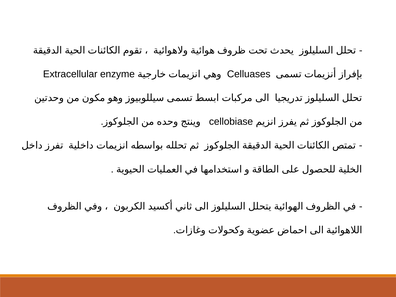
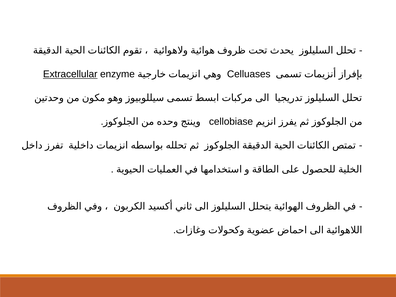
Extracellular underline: none -> present
